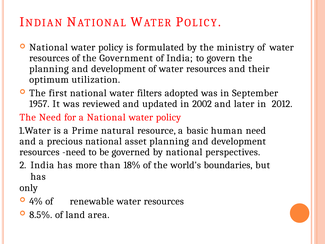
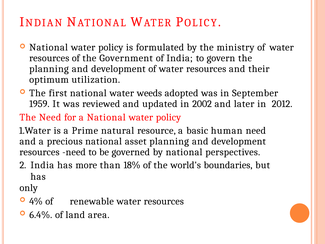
filters: filters -> weeds
1957: 1957 -> 1959
8.5%: 8.5% -> 6.4%
